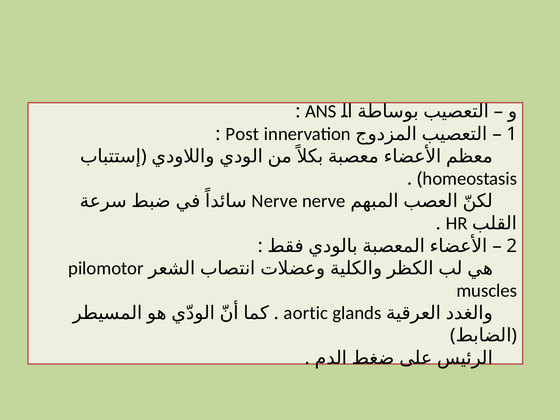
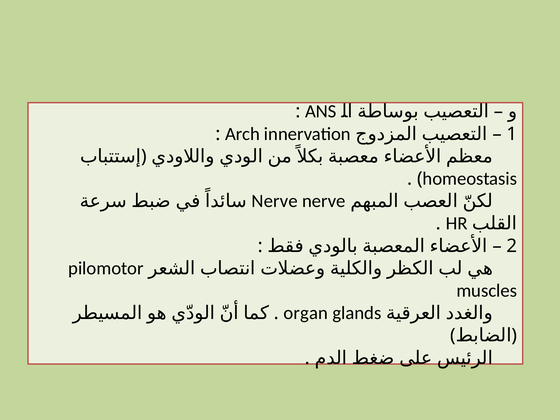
Post: Post -> Arch
aortic: aortic -> organ
